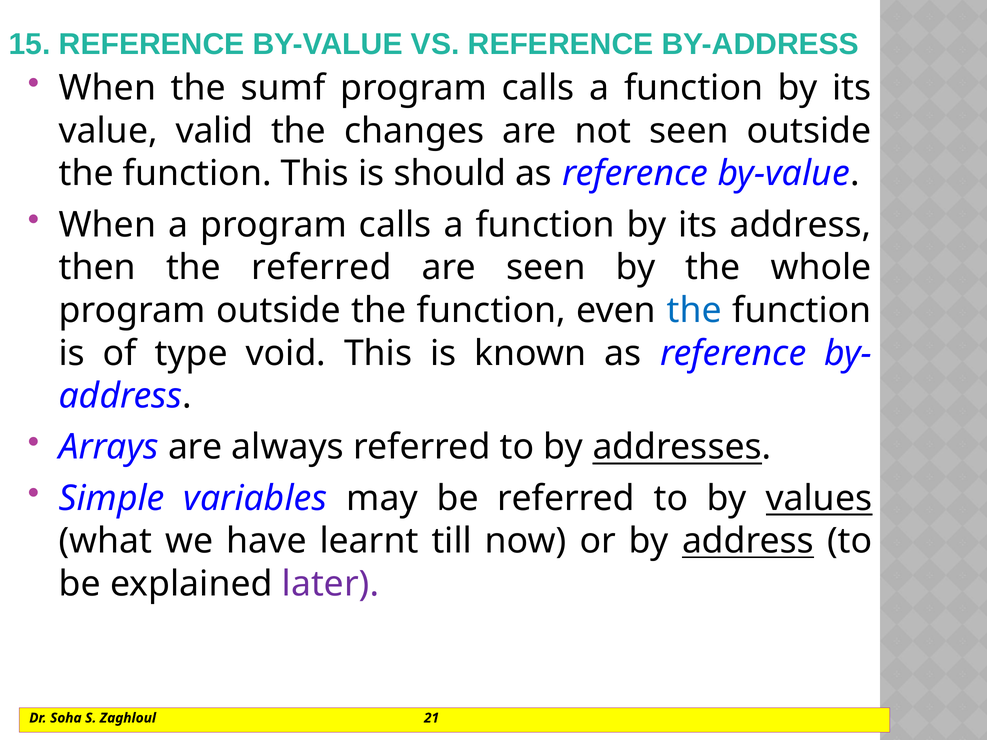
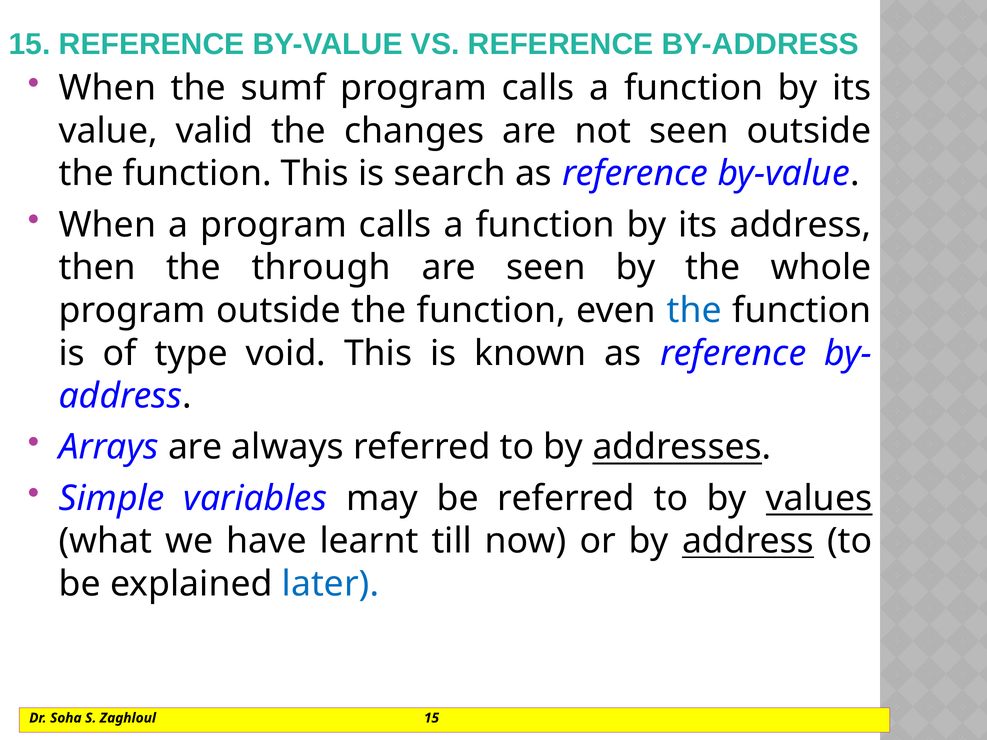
should: should -> search
the referred: referred -> through
later colour: purple -> blue
Zaghloul 21: 21 -> 15
